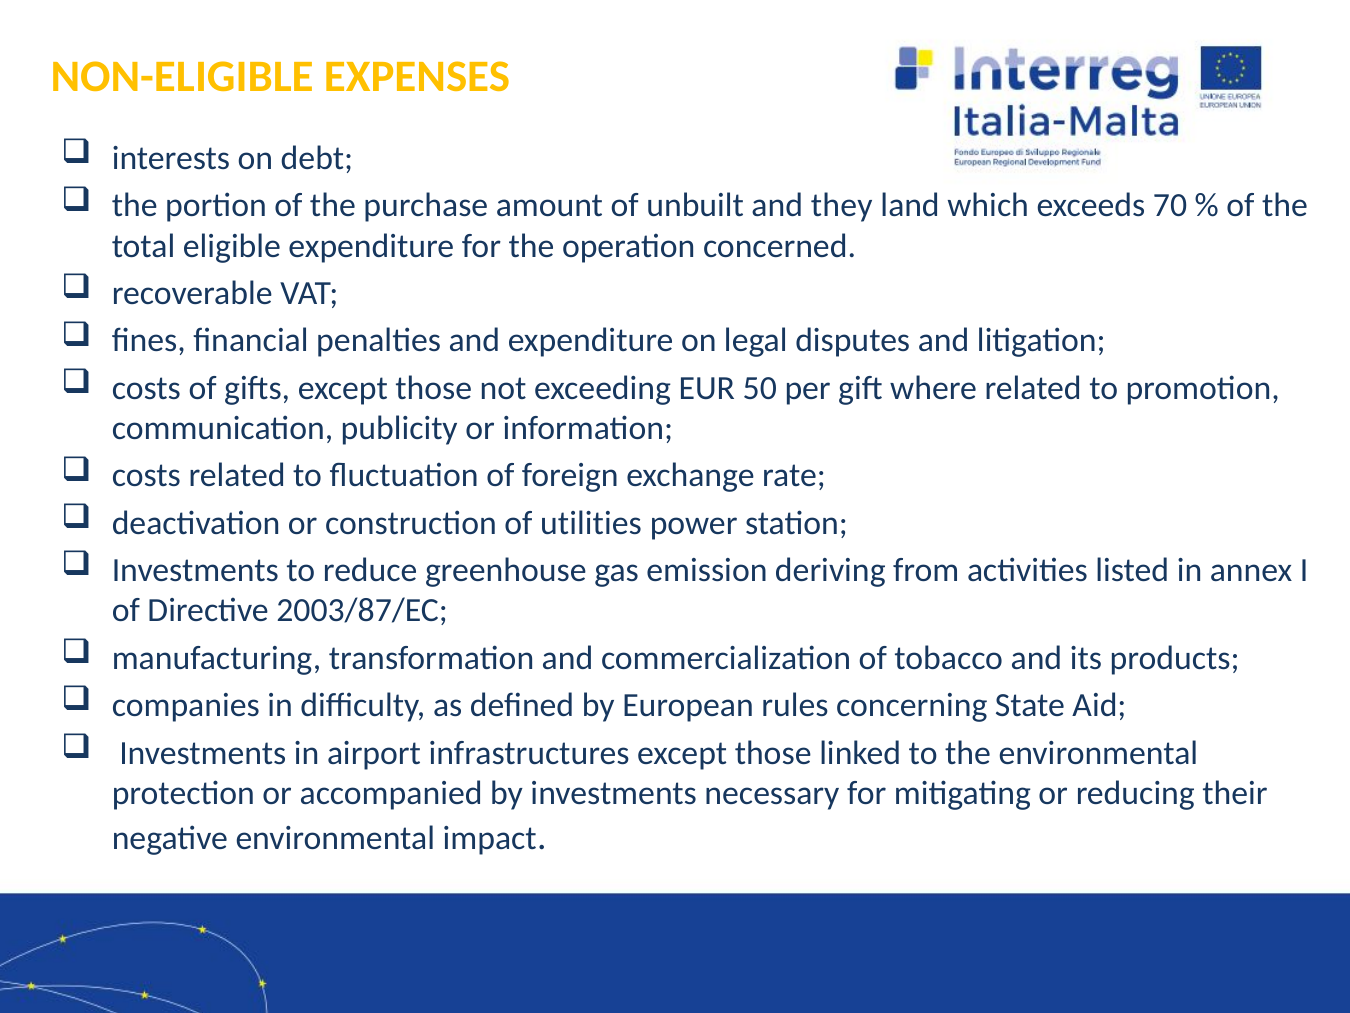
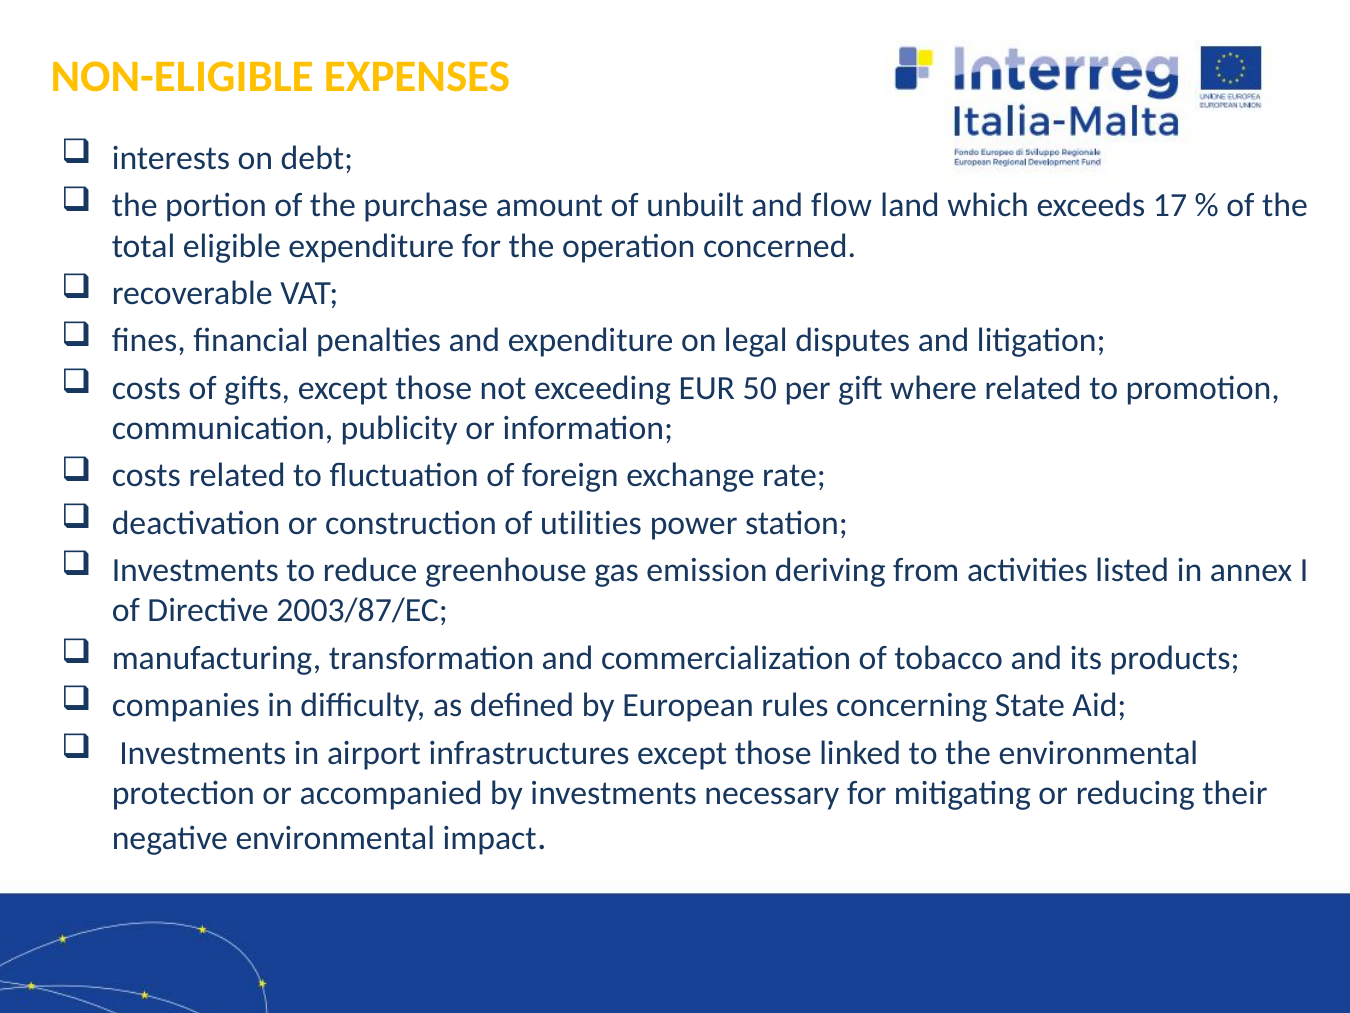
they: they -> flow
70: 70 -> 17
